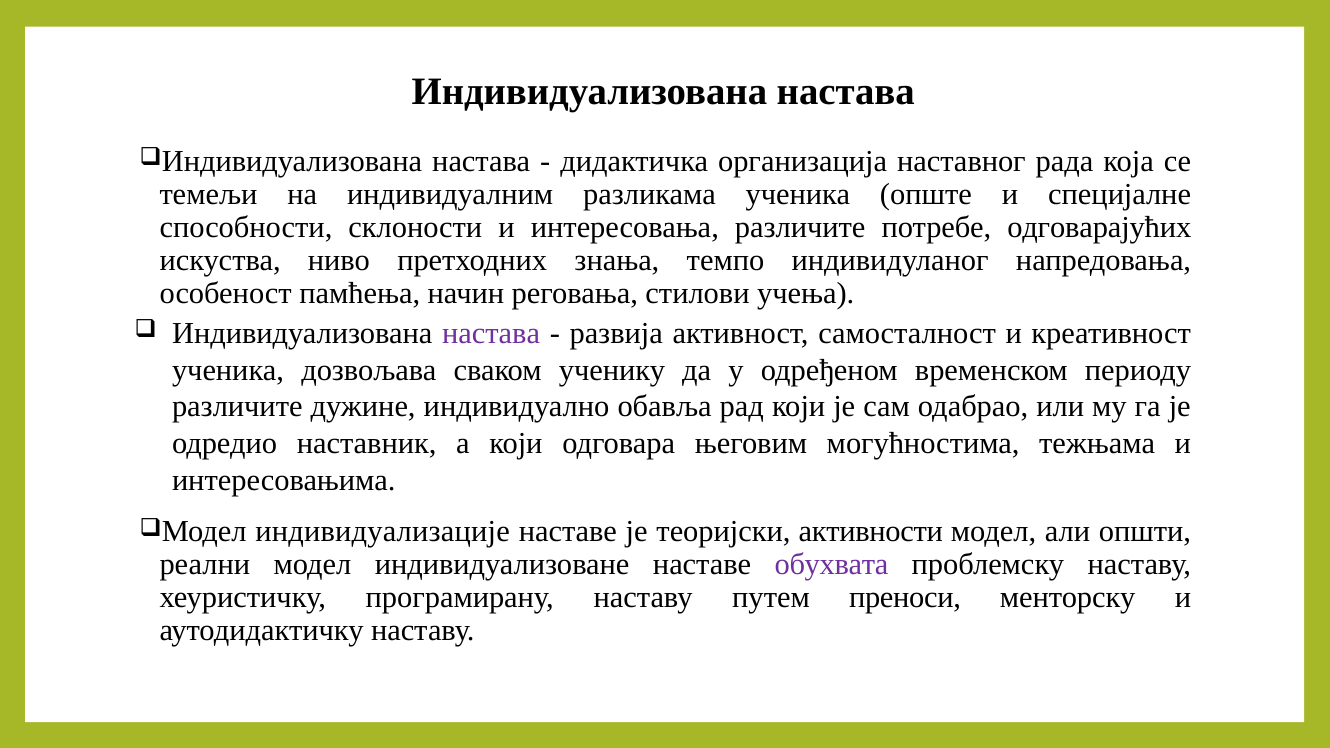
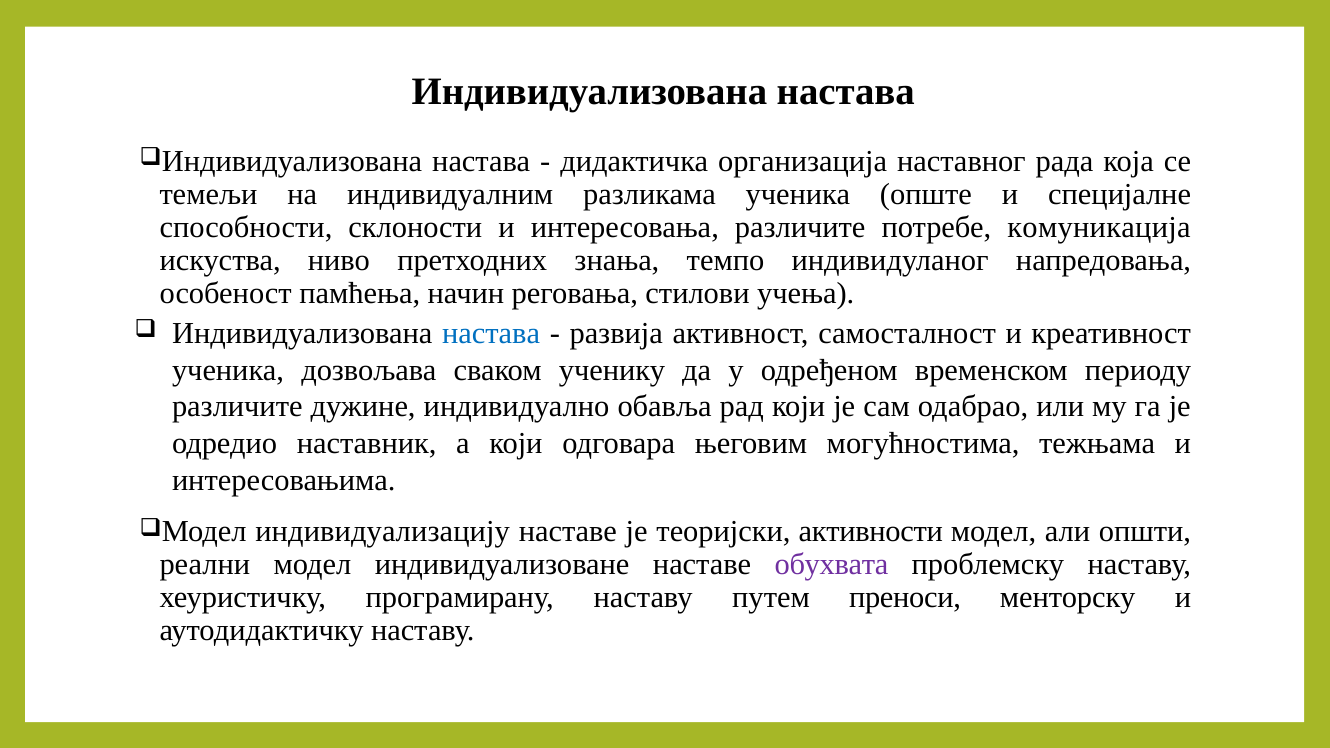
одговарајућих: одговарајућих -> комуникација
настава at (491, 334) colour: purple -> blue
индивидуализације: индивидуализације -> индивидуализацију
